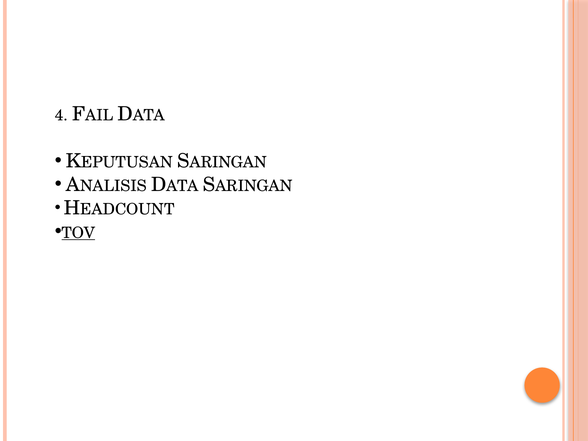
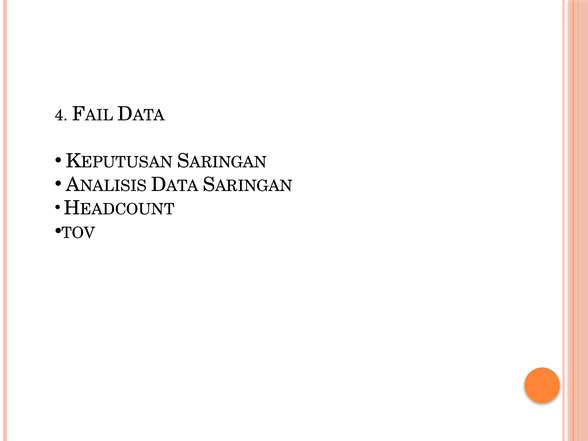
TOV underline: present -> none
